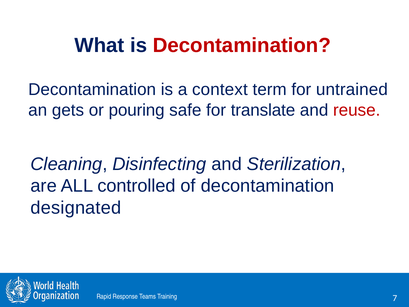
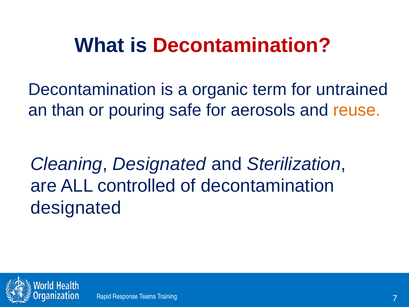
context: context -> organic
gets: gets -> than
translate: translate -> aerosols
reuse colour: red -> orange
Cleaning Disinfecting: Disinfecting -> Designated
